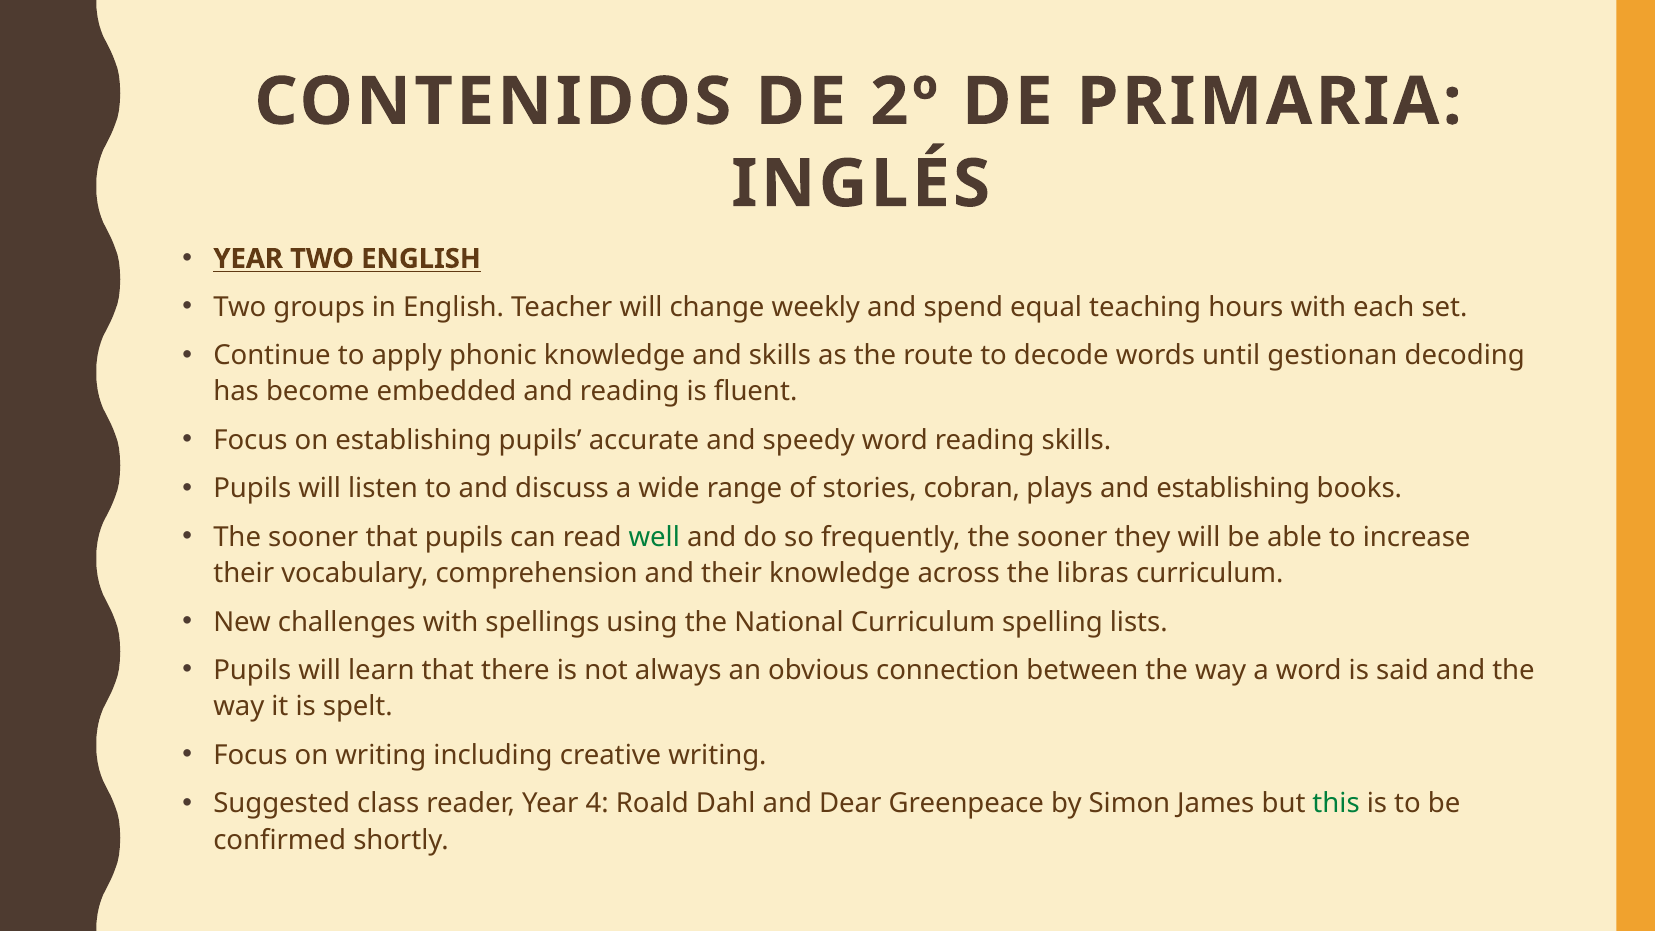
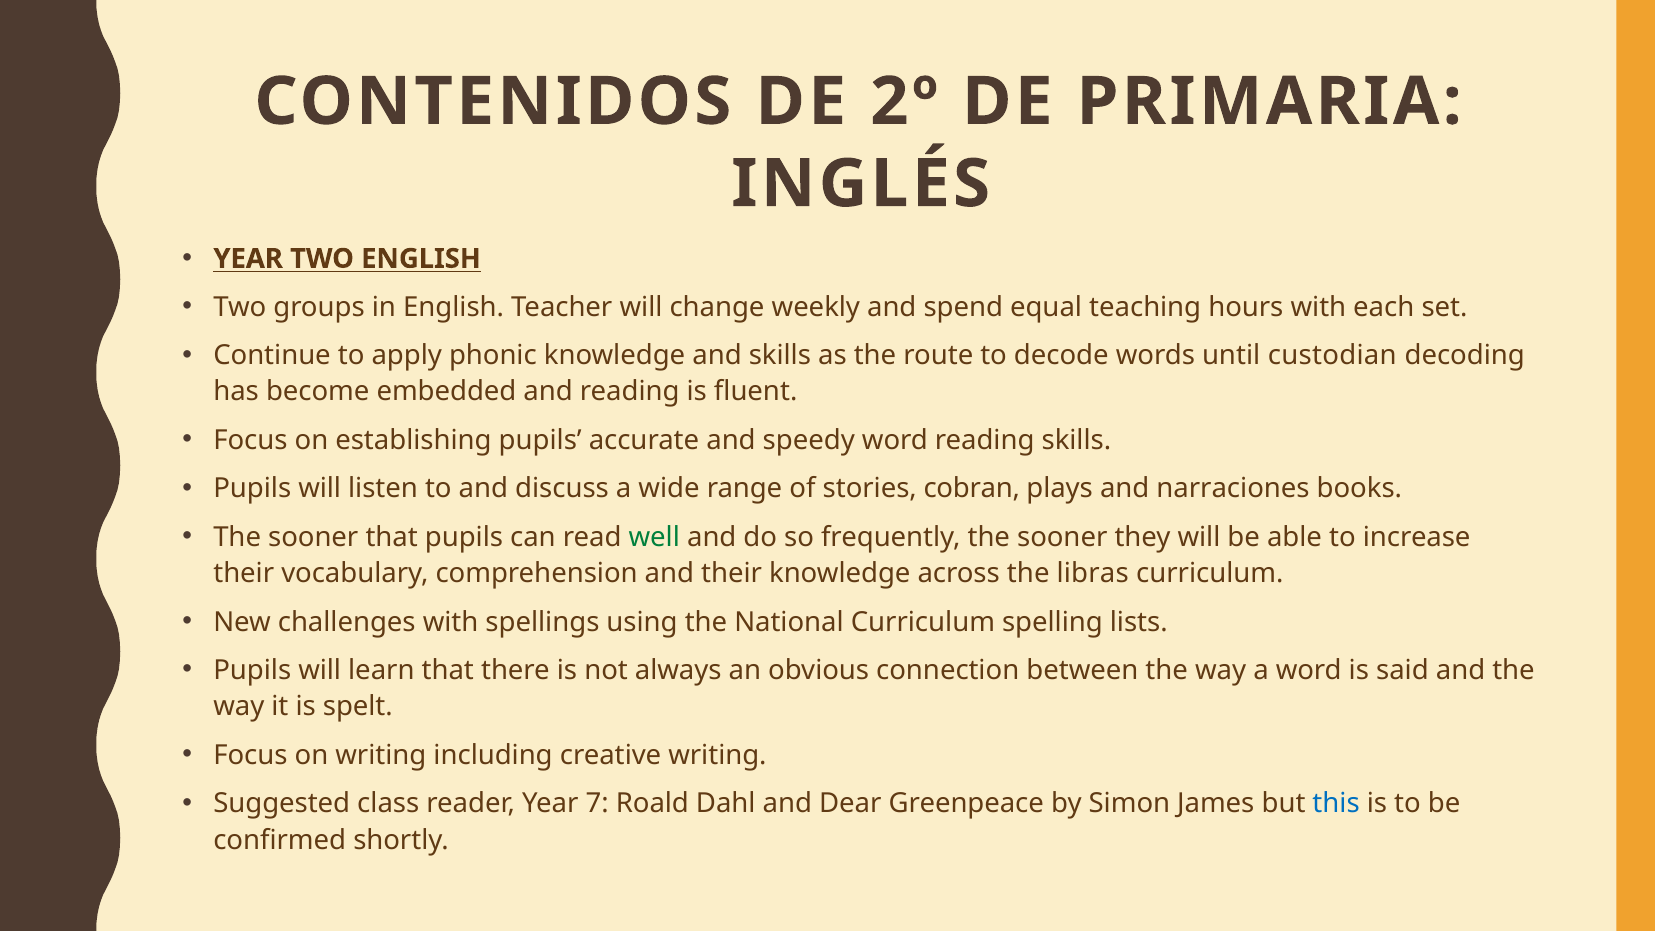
gestionan: gestionan -> custodian
and establishing: establishing -> narraciones
4: 4 -> 7
this colour: green -> blue
